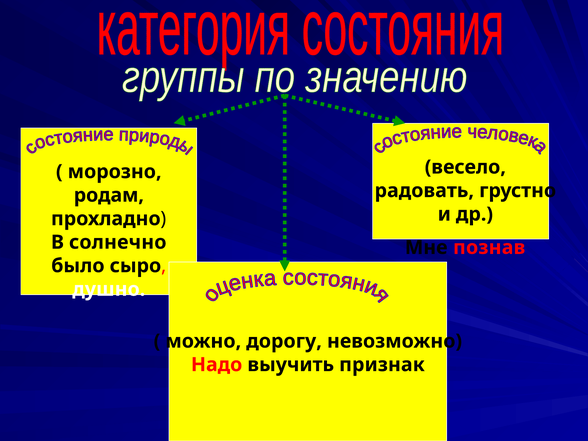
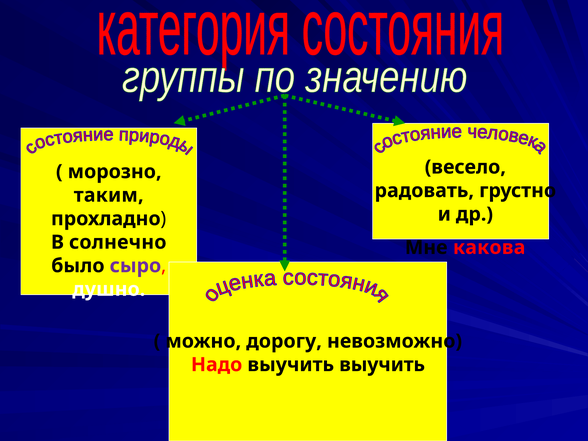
родам: родам -> таким
познав: познав -> какова
сыро colour: black -> purple
выучить признак: признак -> выучить
